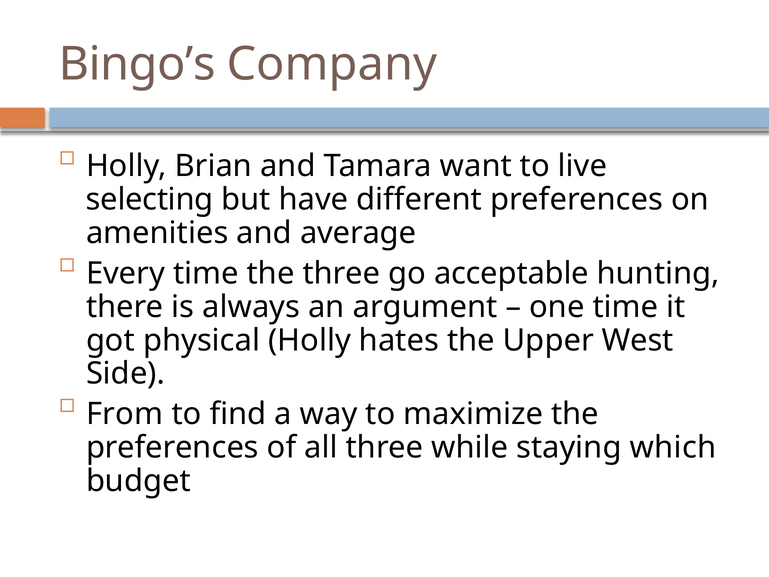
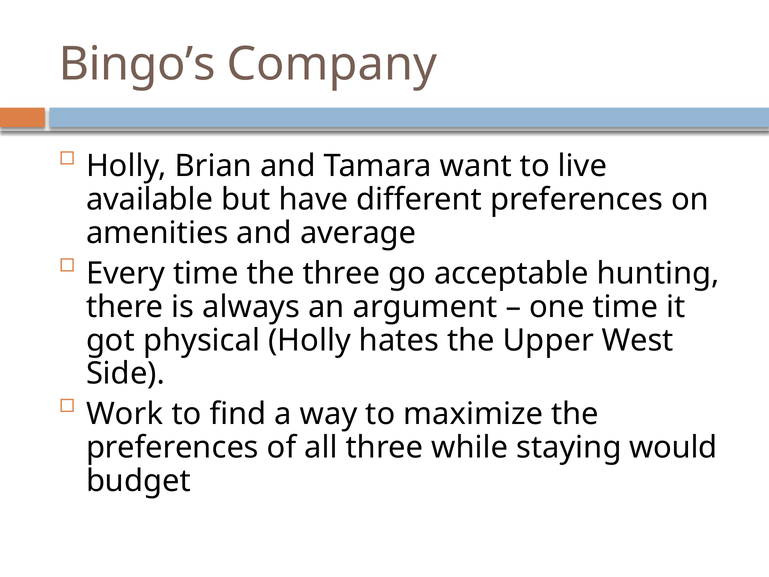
selecting: selecting -> available
From: From -> Work
which: which -> would
